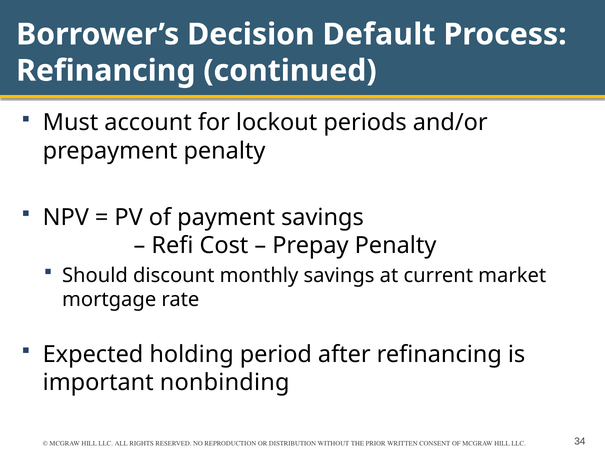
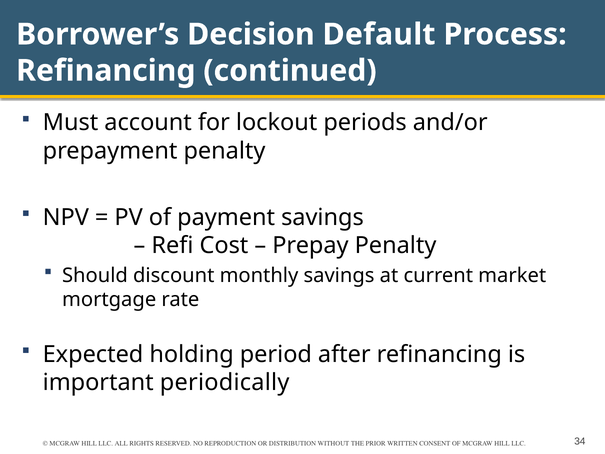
nonbinding: nonbinding -> periodically
